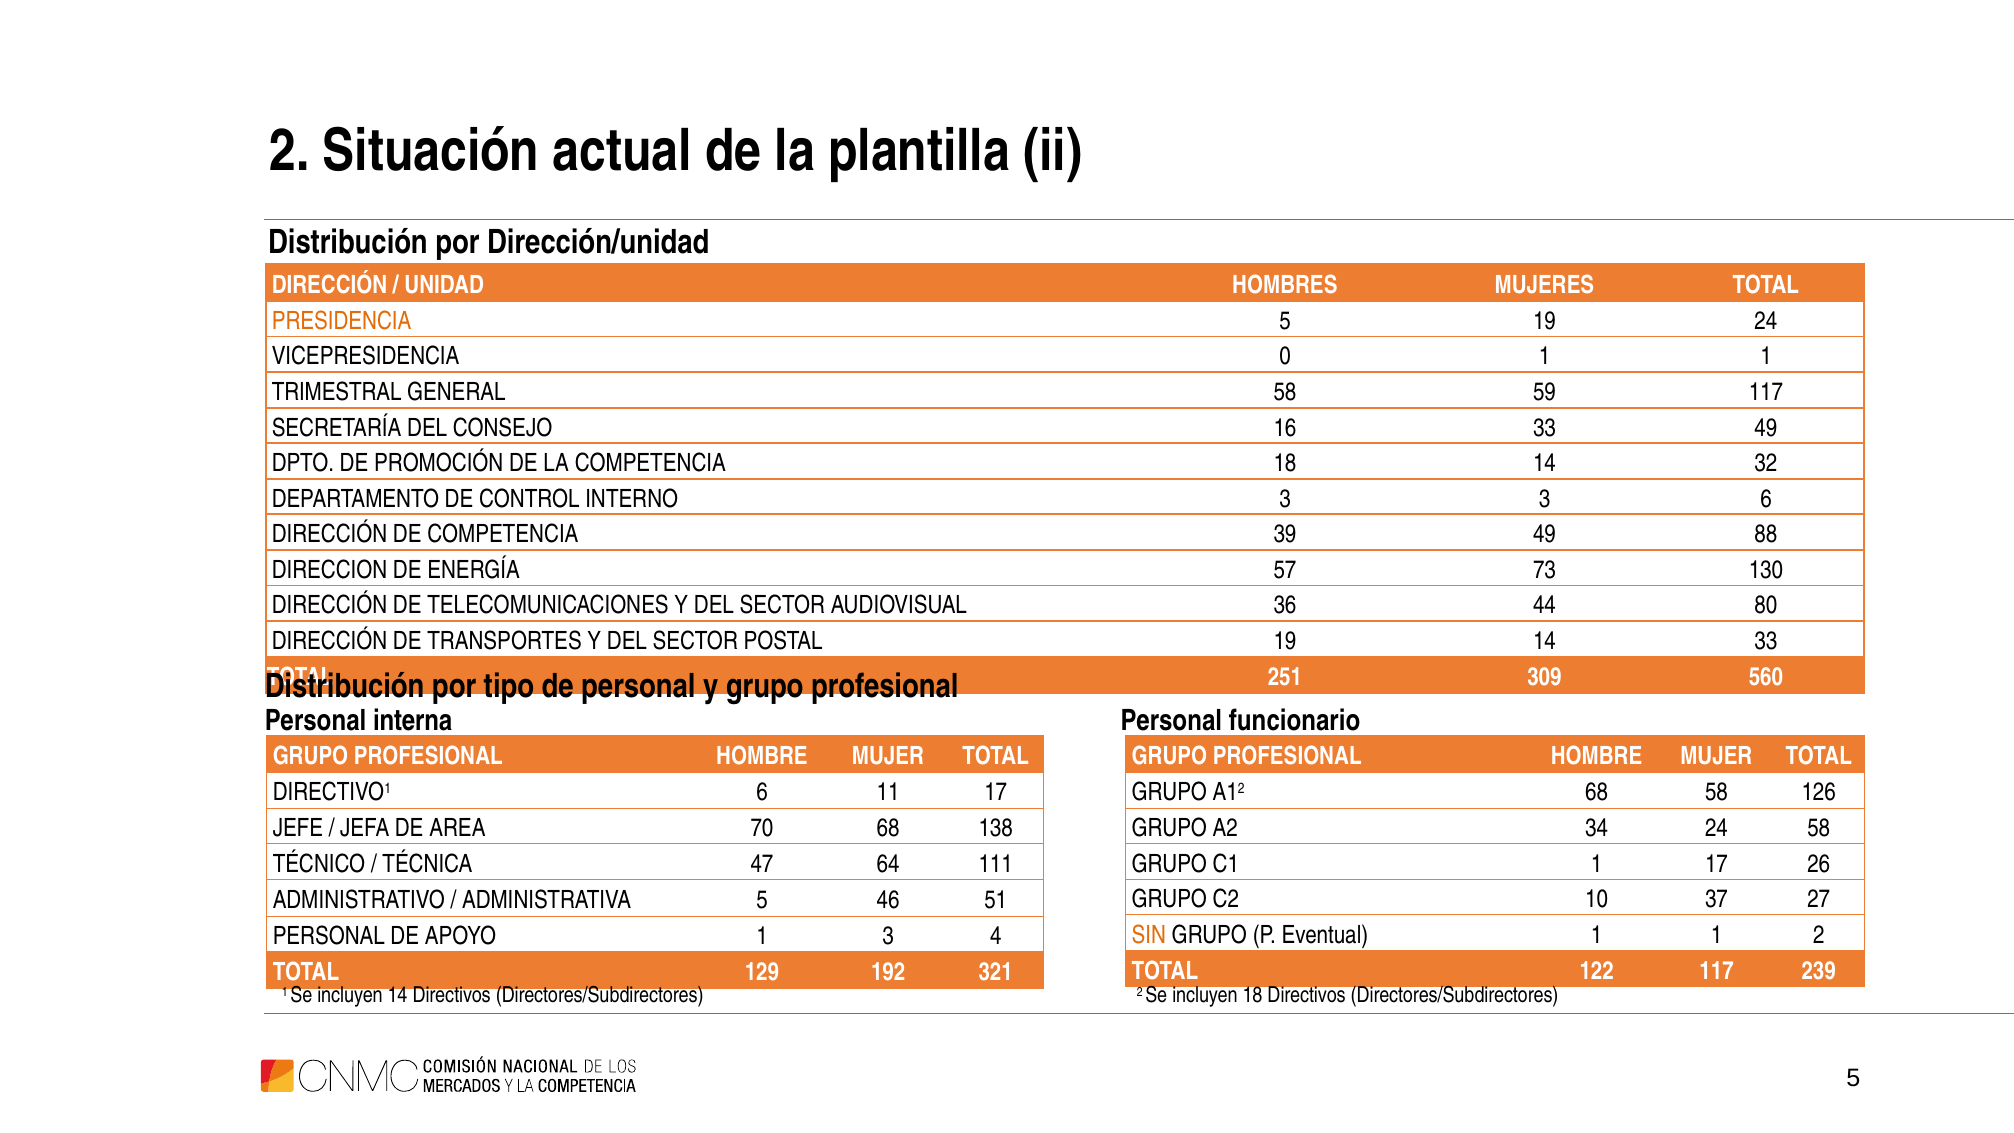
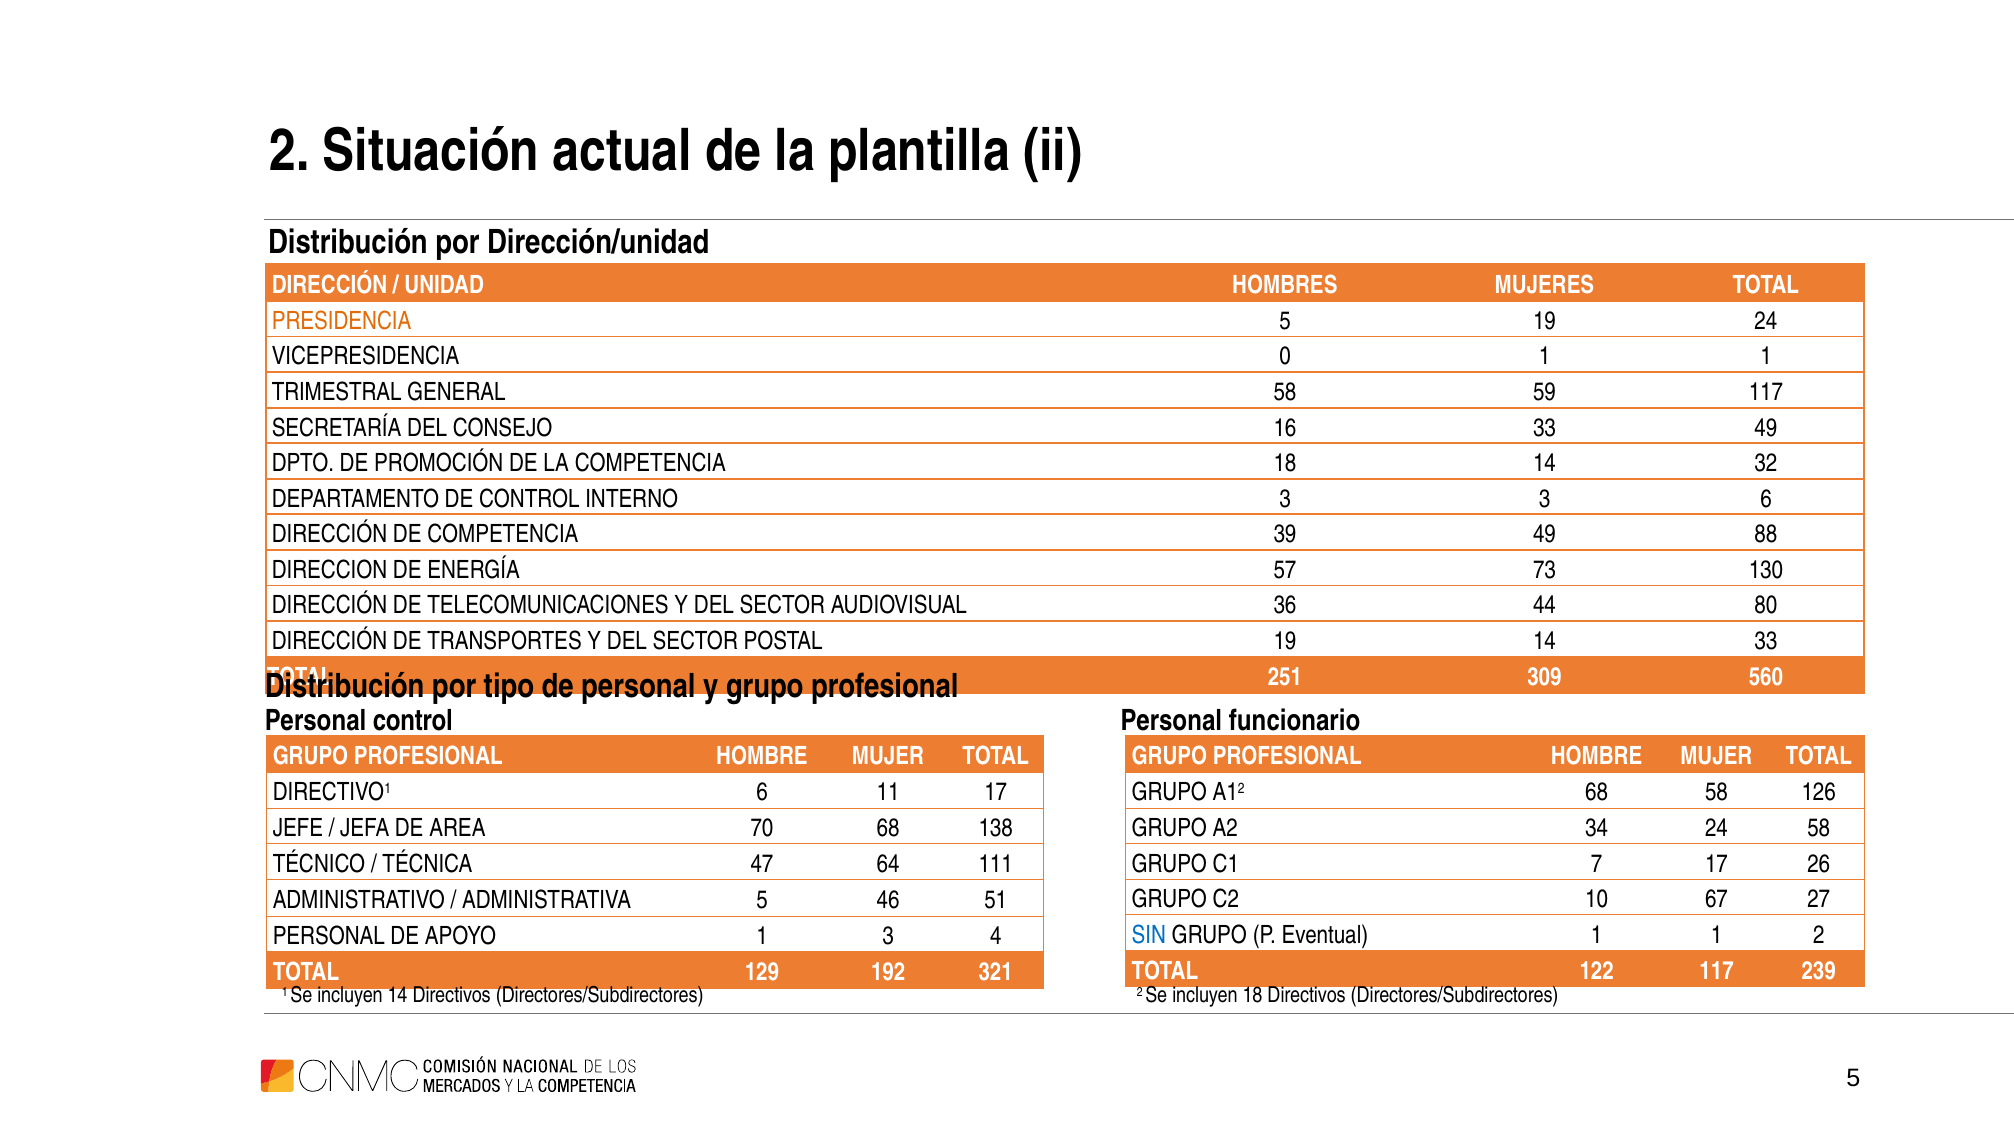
Personal interna: interna -> control
C1 1: 1 -> 7
37: 37 -> 67
SIN colour: orange -> blue
